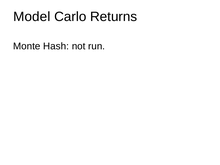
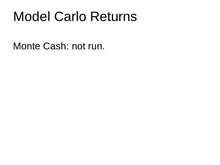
Hash: Hash -> Cash
